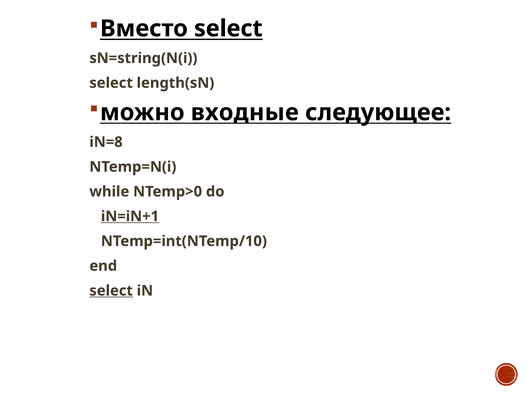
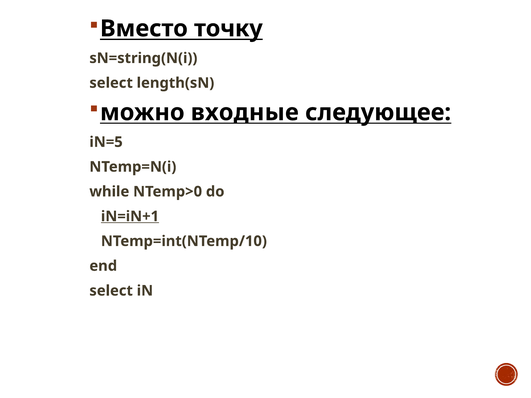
Вместо select: select -> точку
iN=8: iN=8 -> iN=5
select at (111, 291) underline: present -> none
